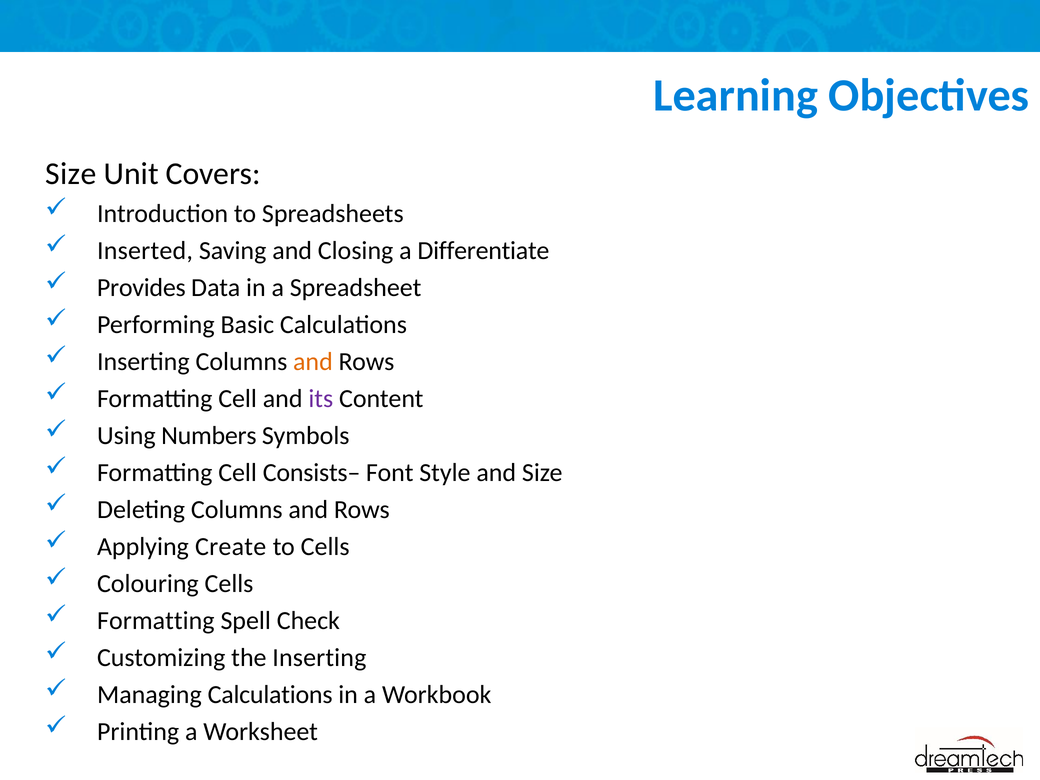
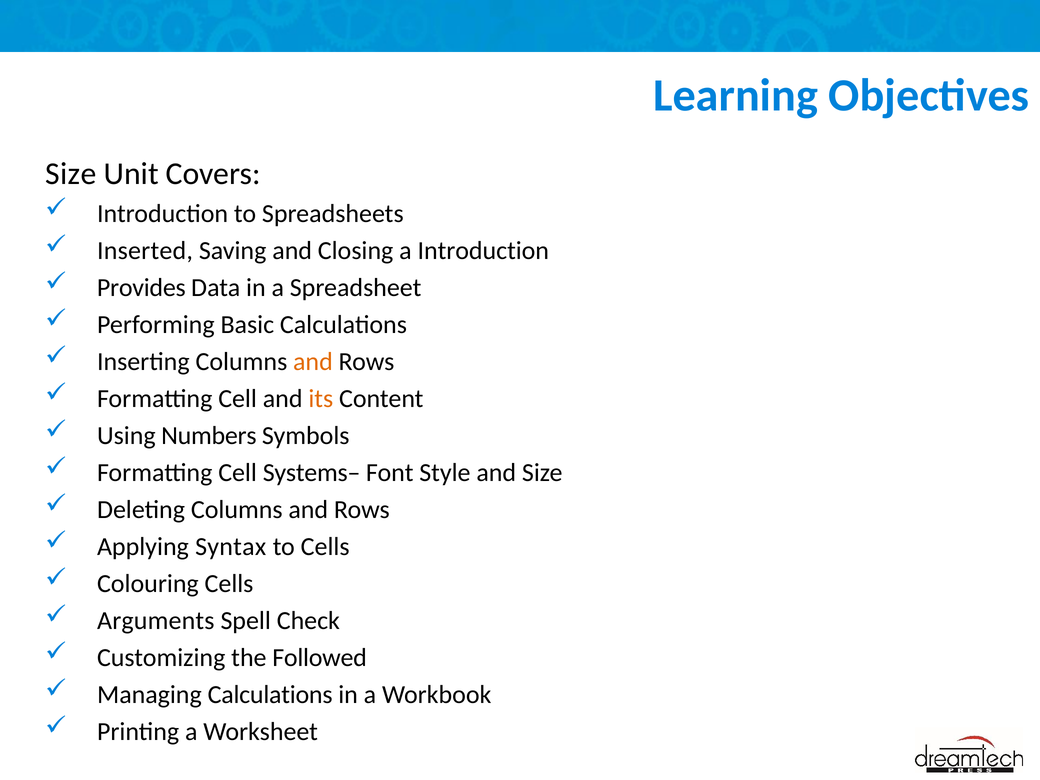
a Differentiate: Differentiate -> Introduction
its colour: purple -> orange
Consists–: Consists– -> Systems–
Create: Create -> Syntax
Formatting at (156, 621): Formatting -> Arguments
the Inserting: Inserting -> Followed
